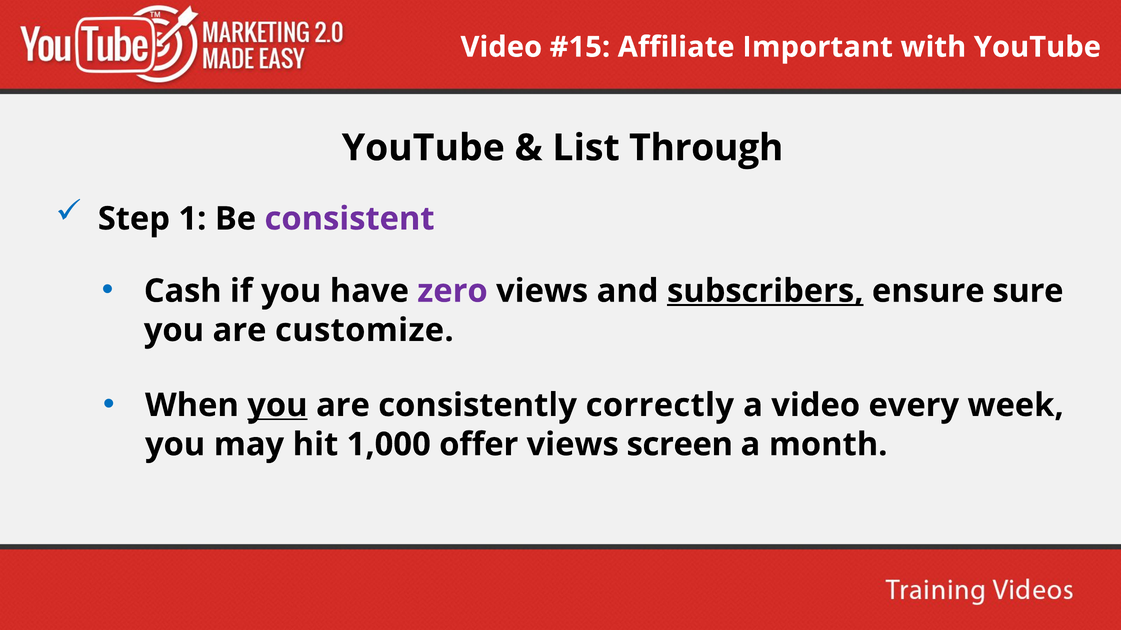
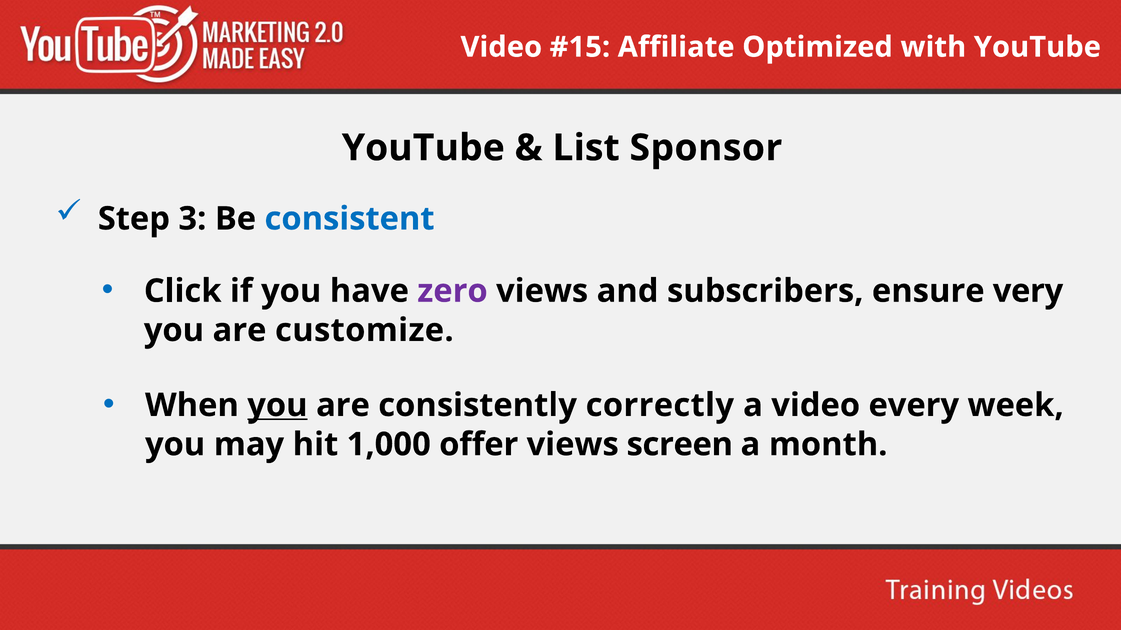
Important: Important -> Optimized
Through: Through -> Sponsor
1: 1 -> 3
consistent colour: purple -> blue
Cash: Cash -> Click
subscribers underline: present -> none
sure: sure -> very
